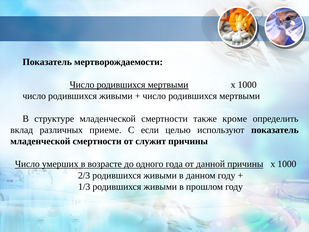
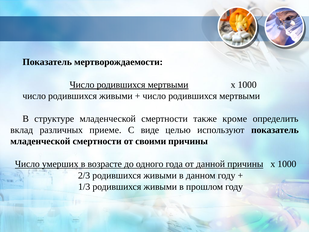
если: если -> виде
служит: служит -> своими
